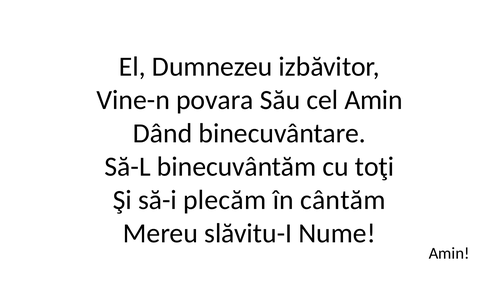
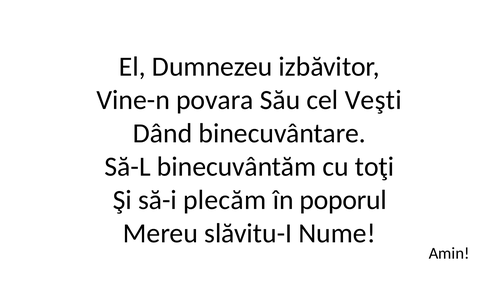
cel Amin: Amin -> Veşti
cântăm: cântăm -> poporul
